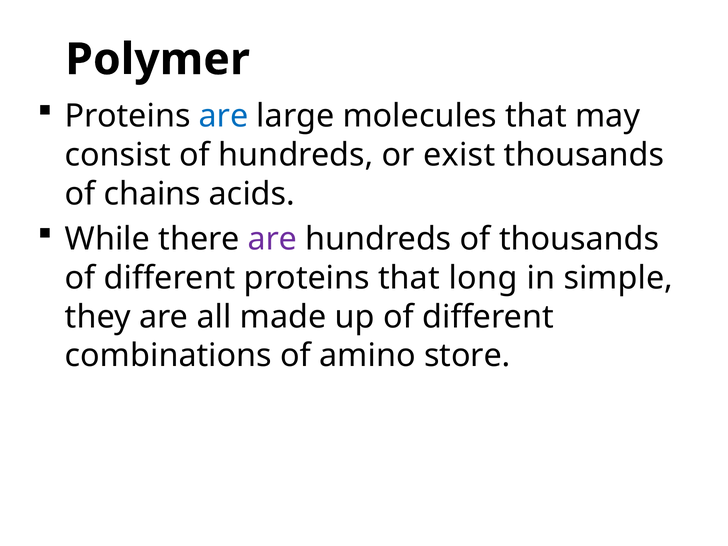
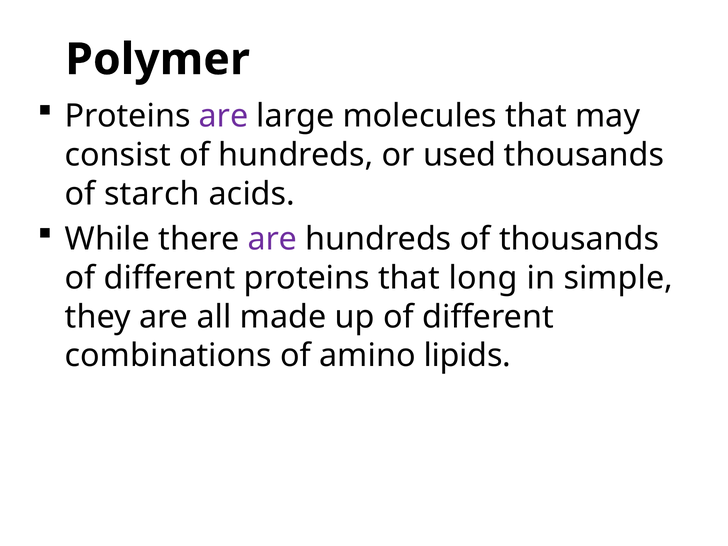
are at (224, 116) colour: blue -> purple
exist: exist -> used
chains: chains -> starch
store: store -> lipids
